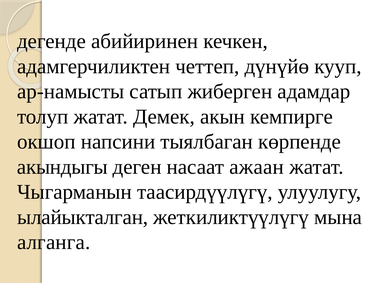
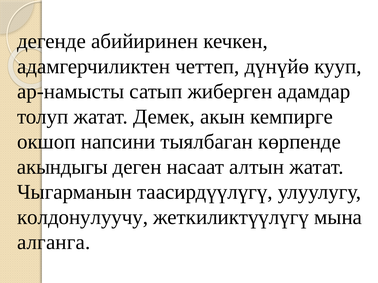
ажаан: ажаан -> алтын
ылайыкталган: ылайыкталган -> колдонулуучу
